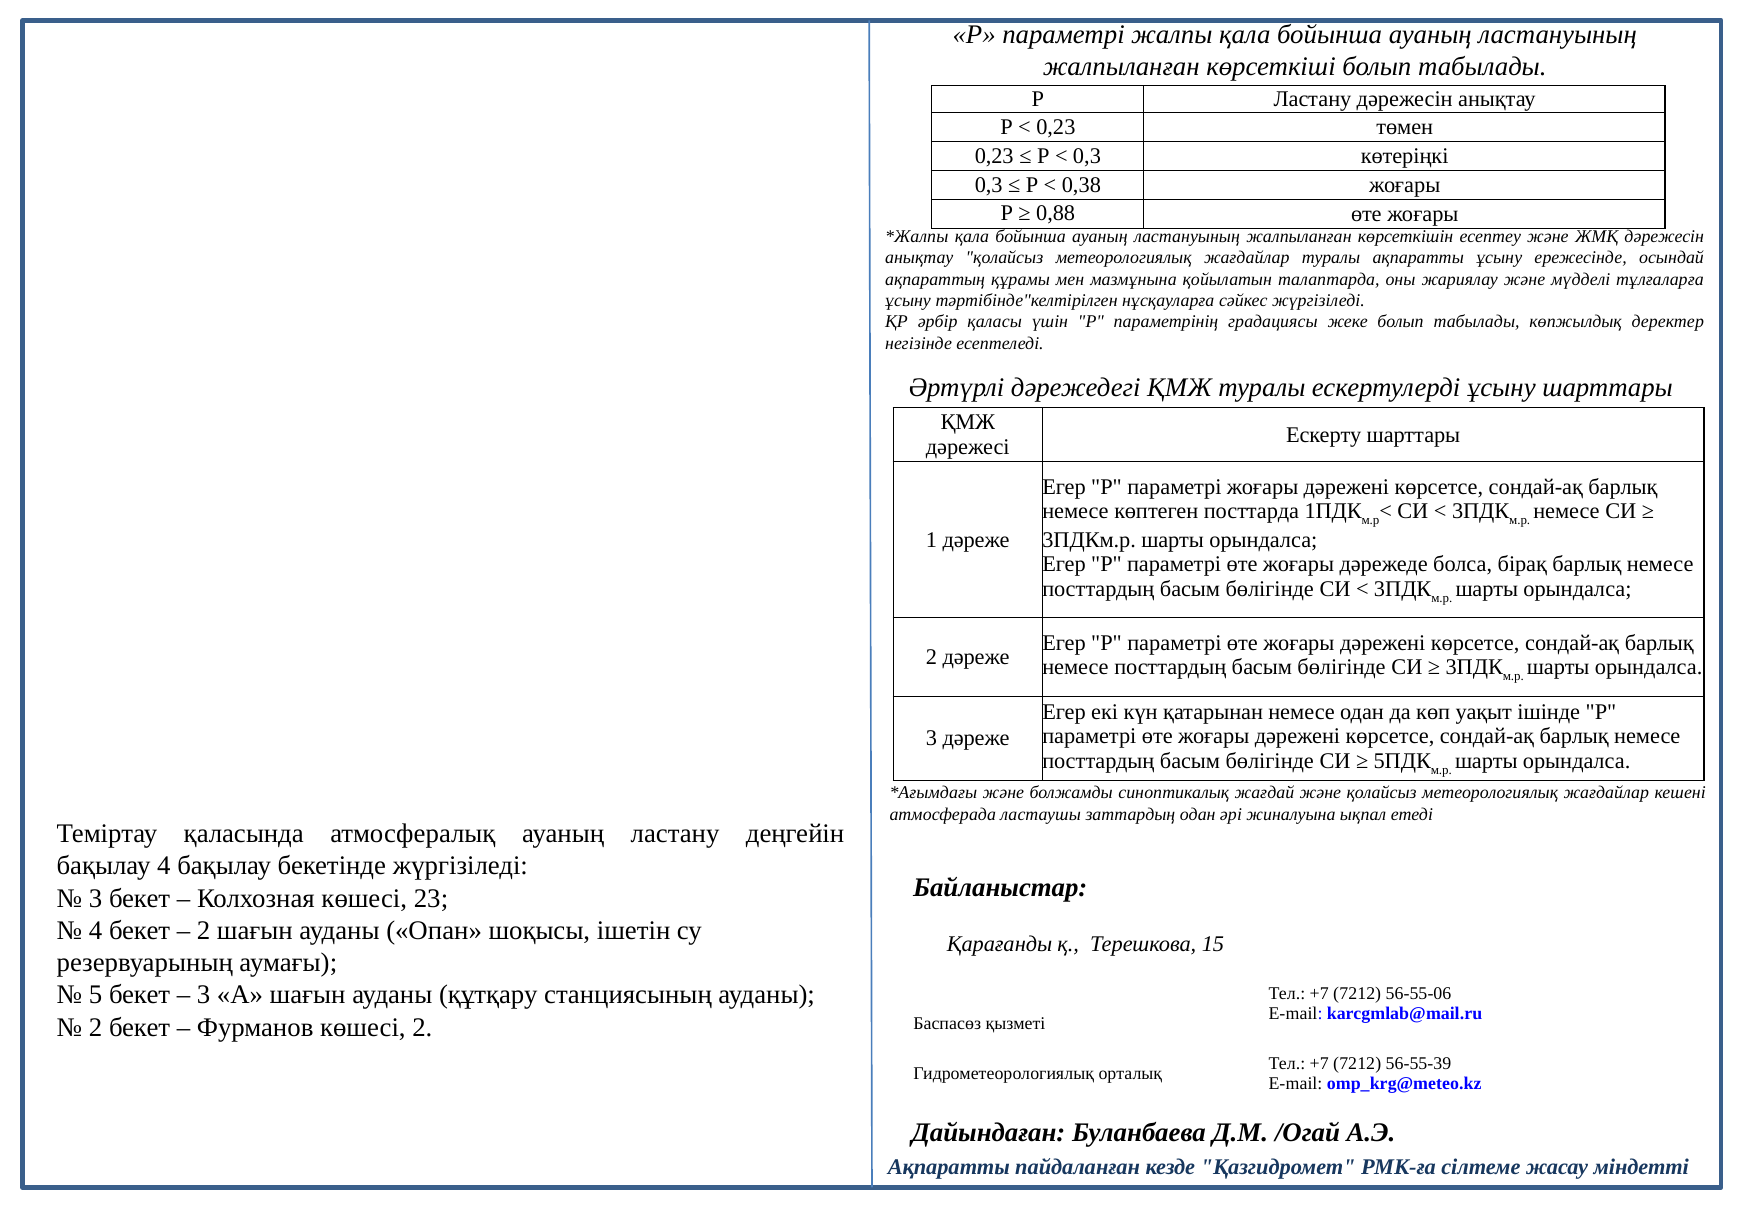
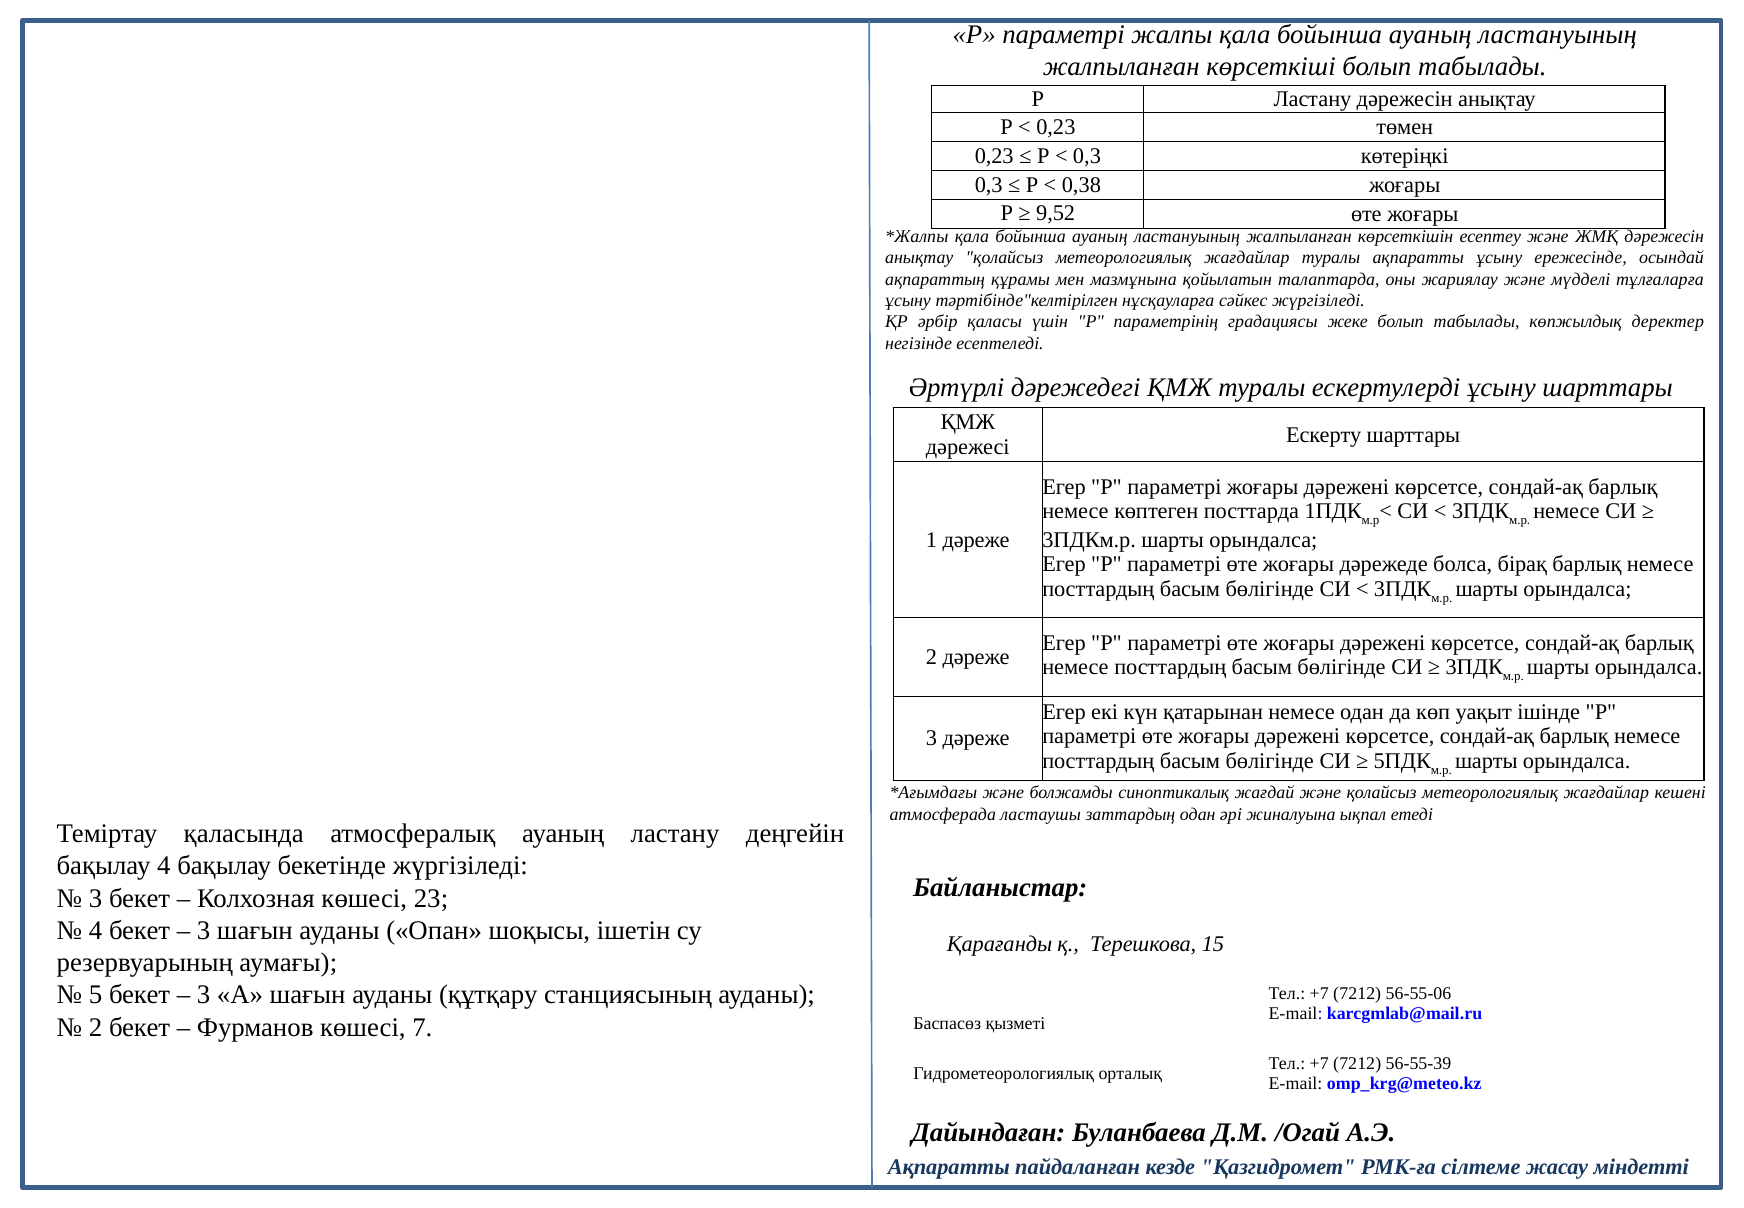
0,88: 0,88 -> 9,52
2 at (204, 930): 2 -> 3
көшесі 2: 2 -> 7
